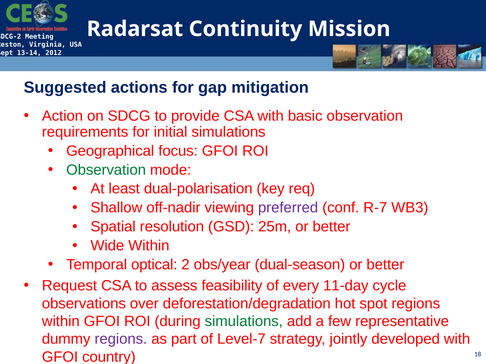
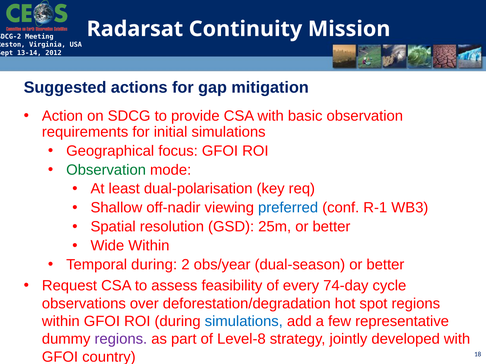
preferred colour: purple -> blue
R-7: R-7 -> R-1
Temporal optical: optical -> during
11-day: 11-day -> 74-day
simulations at (244, 322) colour: green -> blue
Level-7: Level-7 -> Level-8
